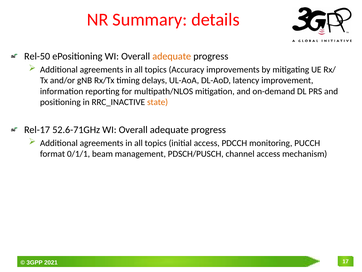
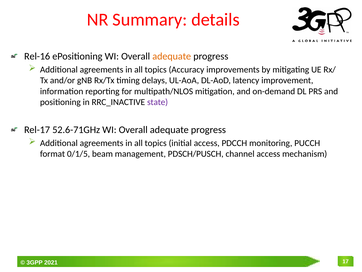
Rel-50: Rel-50 -> Rel-16
state colour: orange -> purple
0/1/1: 0/1/1 -> 0/1/5
